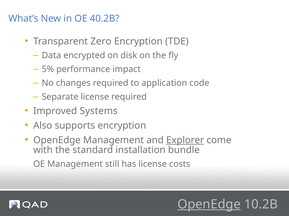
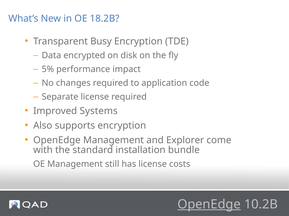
40.2B: 40.2B -> 18.2B
Zero: Zero -> Busy
Explorer underline: present -> none
